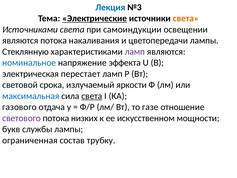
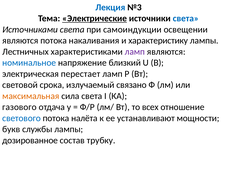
света at (186, 18) colour: orange -> blue
цветопередачи: цветопередачи -> характеристику
Стеклянную: Стеклянную -> Лестничных
эффекта: эффекта -> близкий
яркости: яркости -> связано
максимальная colour: blue -> orange
света at (92, 96) underline: present -> none
газе: газе -> всех
светового colour: purple -> blue
низких: низких -> налёта
искусственном: искусственном -> устанавливают
ограниченная: ограниченная -> дозированное
